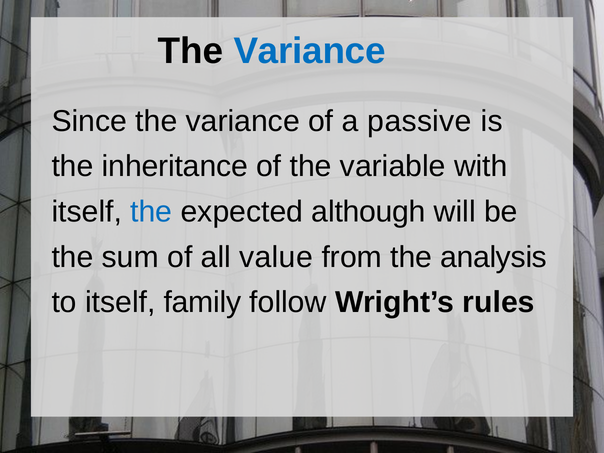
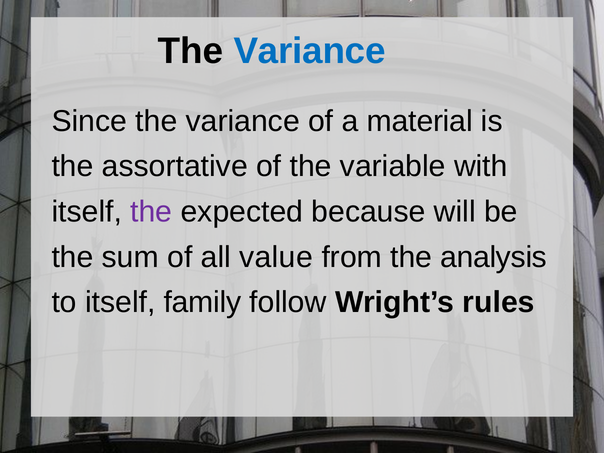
passive: passive -> material
inheritance: inheritance -> assortative
the at (151, 212) colour: blue -> purple
although: although -> because
